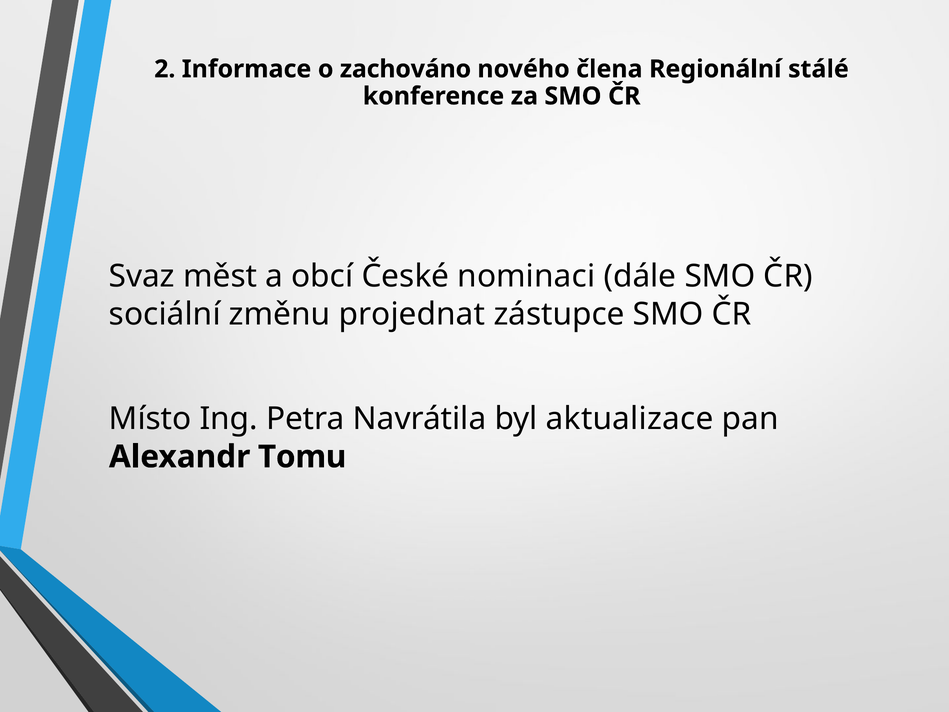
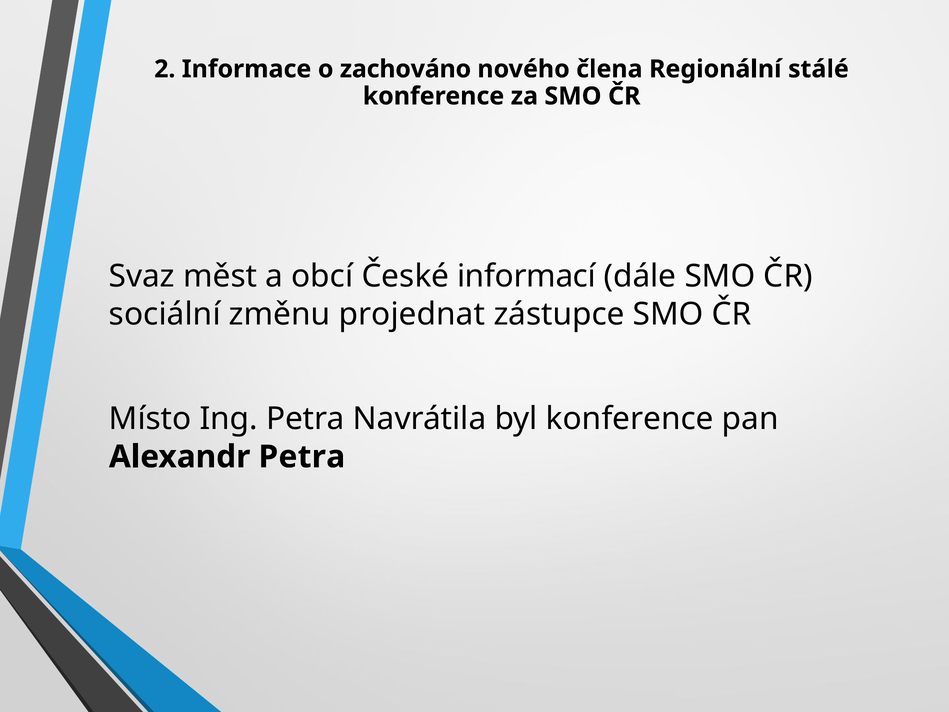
nominaci: nominaci -> informací
byl aktualizace: aktualizace -> konference
Alexandr Tomu: Tomu -> Petra
